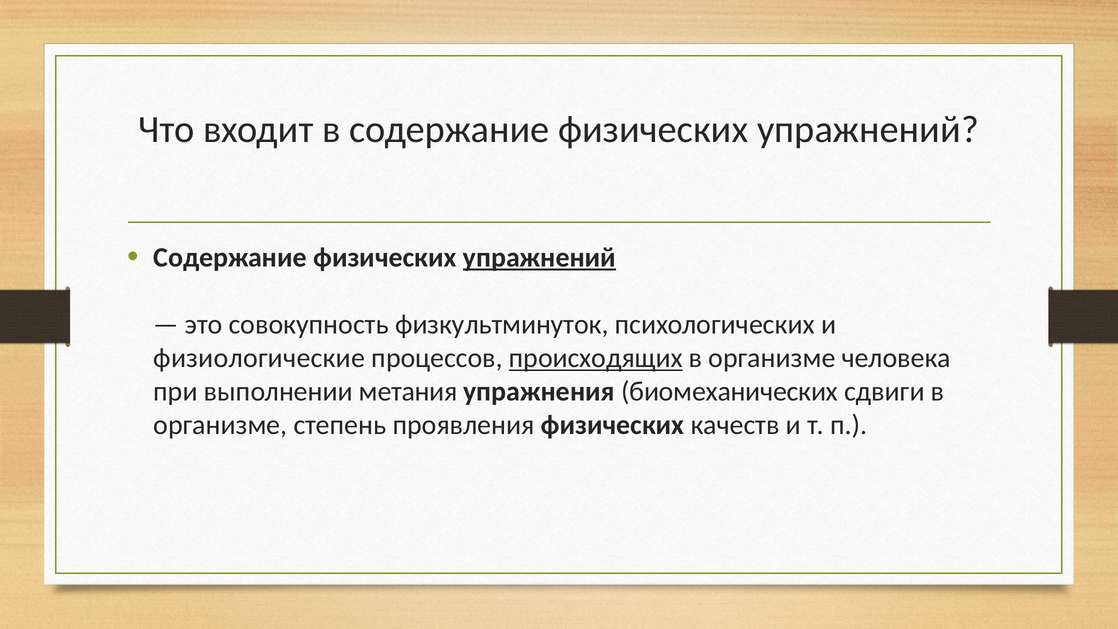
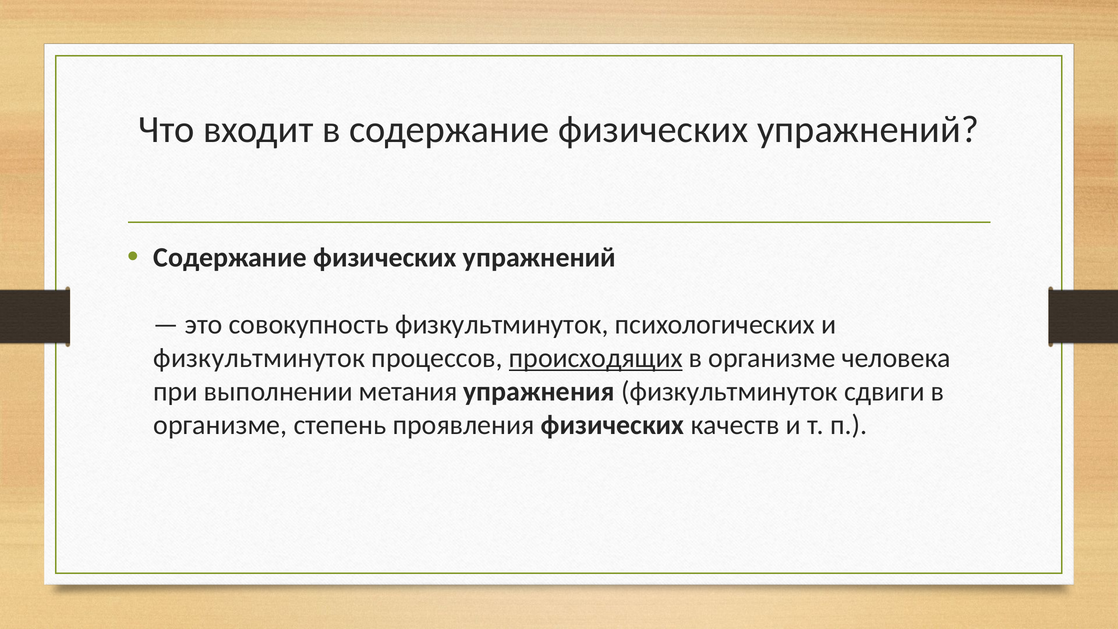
упражнений at (539, 257) underline: present -> none
физиологические at (259, 358): физиологические -> физкультминуток
упражнения биомеханических: биомеханических -> физкультминуток
